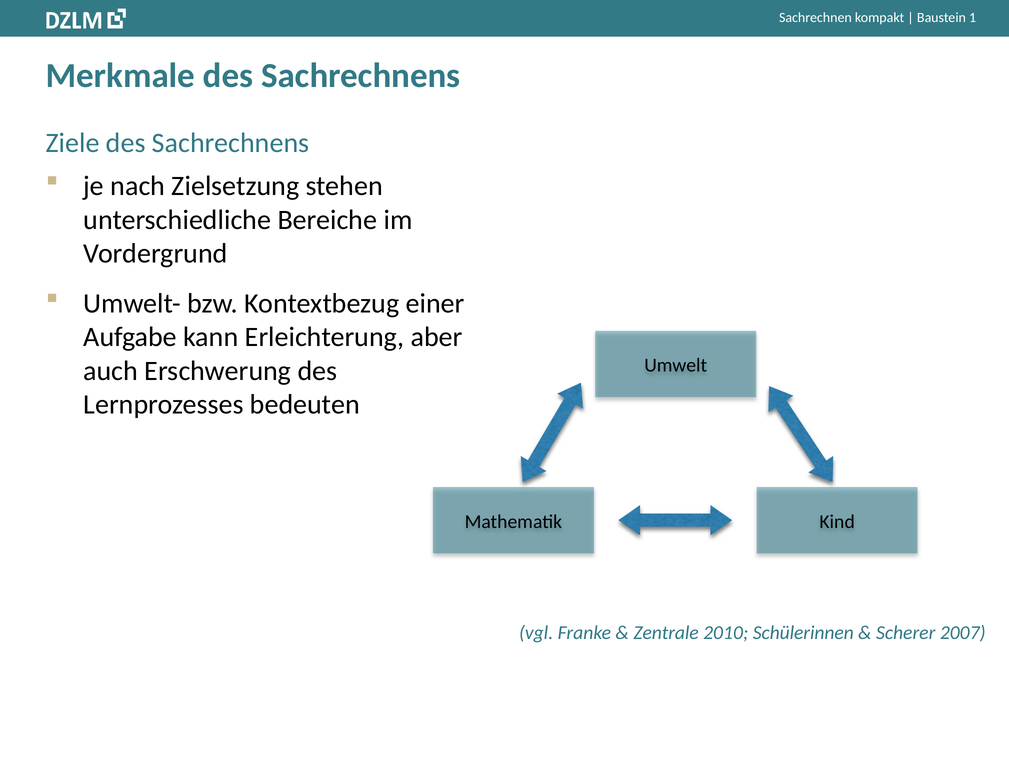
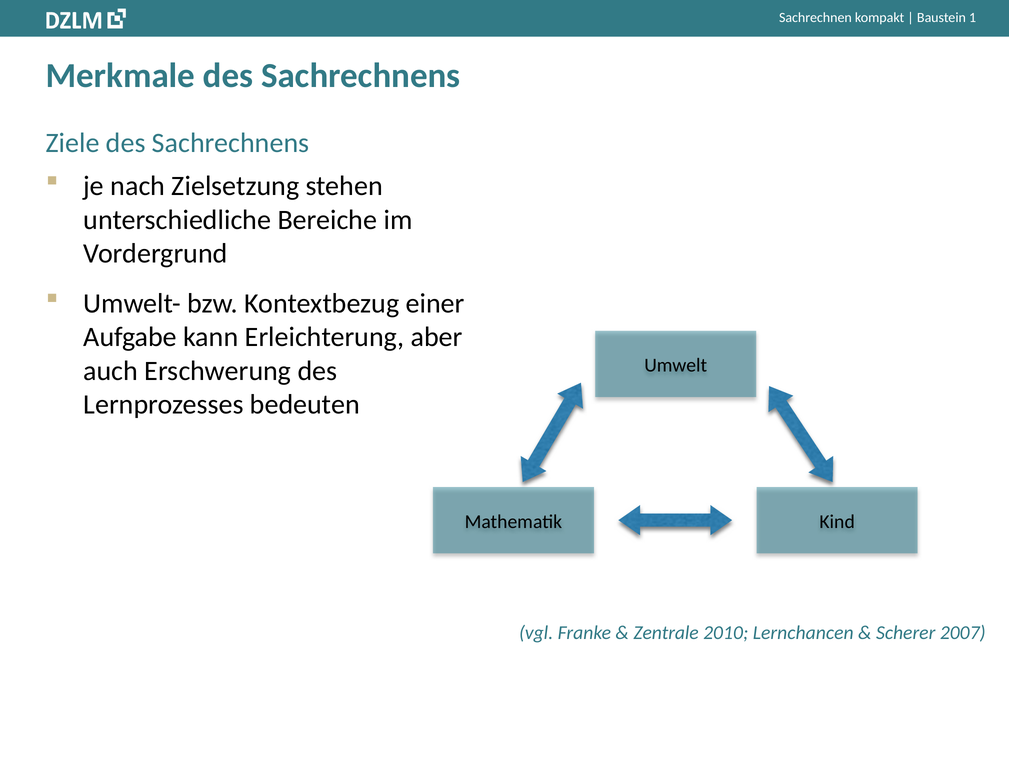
Schülerinnen: Schülerinnen -> Lernchancen
